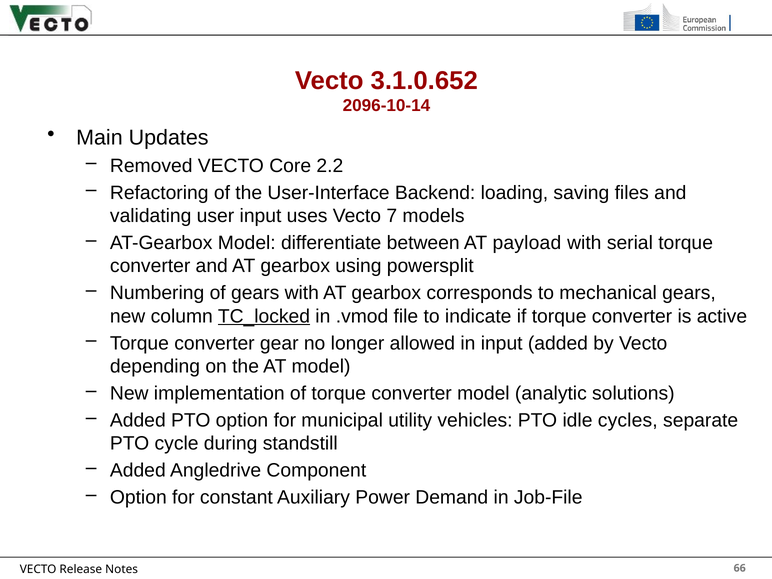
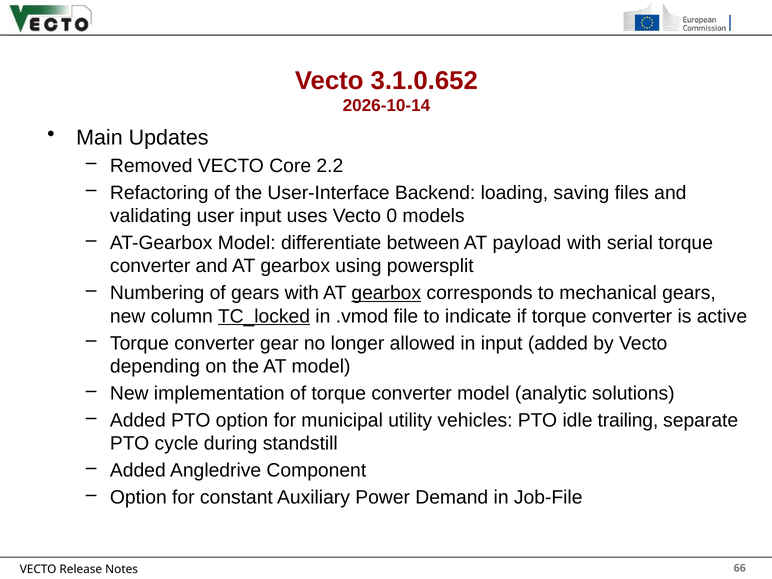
2096-10-14: 2096-10-14 -> 2026-10-14
7: 7 -> 0
gearbox at (386, 293) underline: none -> present
cycles: cycles -> trailing
